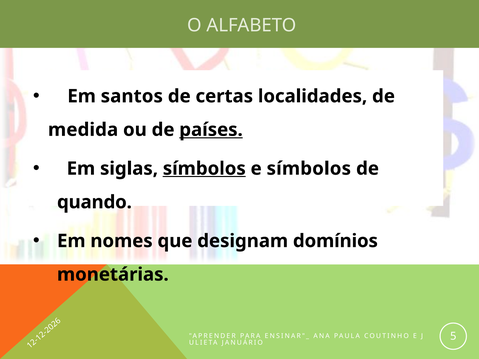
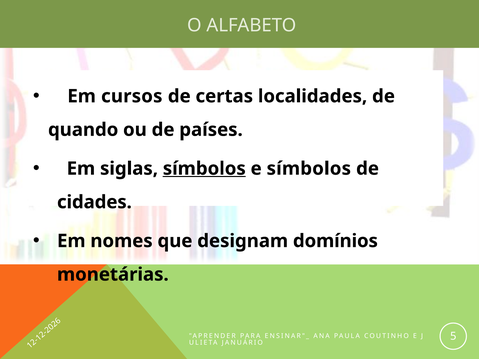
santos: santos -> cursos
medida: medida -> quando
países underline: present -> none
quando: quando -> cidades
